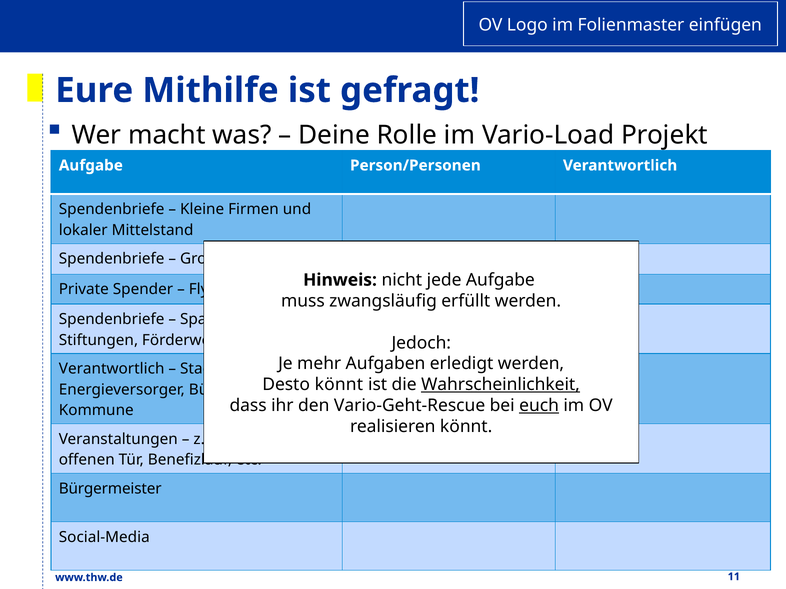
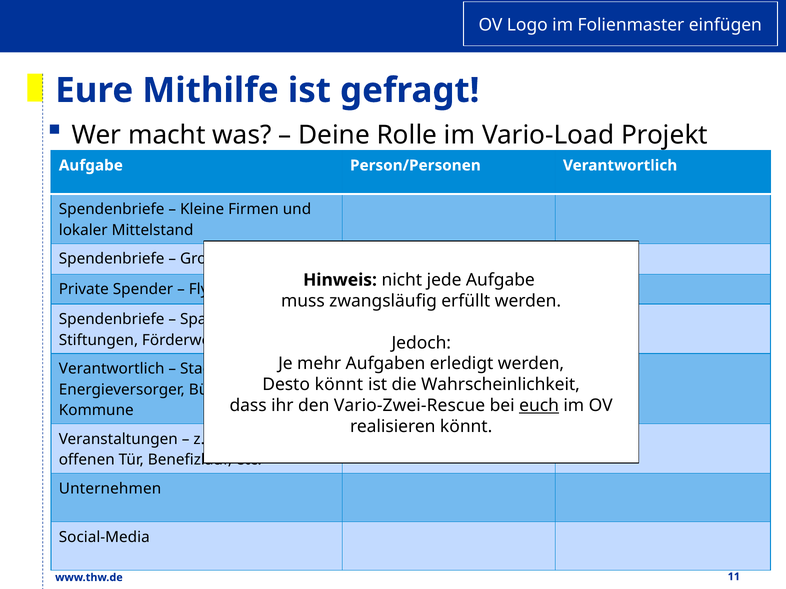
Wahrscheinlichkeit underline: present -> none
Vario-Geht-Rescue: Vario-Geht-Rescue -> Vario-Zwei-Rescue
Bürgermeister at (110, 489): Bürgermeister -> Unternehmen
